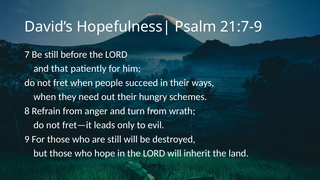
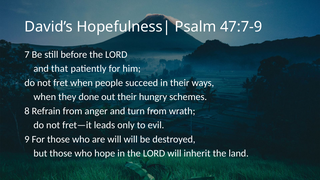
21:7-9: 21:7-9 -> 47:7-9
need: need -> done
are still: still -> will
